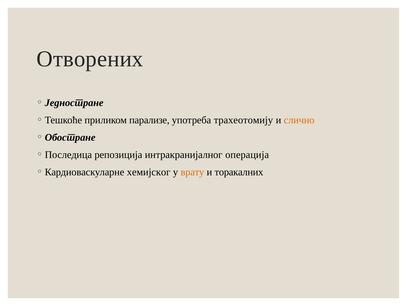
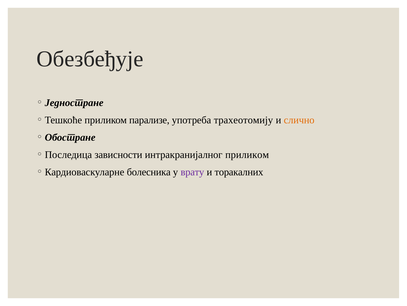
Отворених: Отворених -> Обезбеђује
репозиција: репозиција -> зависности
интракранијалног операција: операција -> приликом
хемијског: хемијског -> болесника
врату colour: orange -> purple
